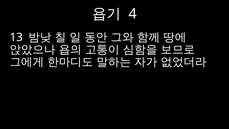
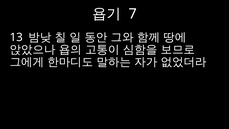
4: 4 -> 7
